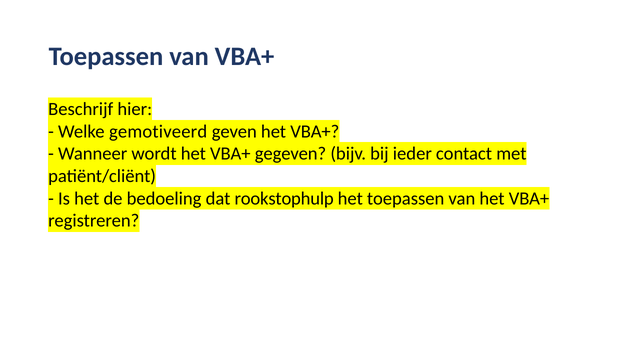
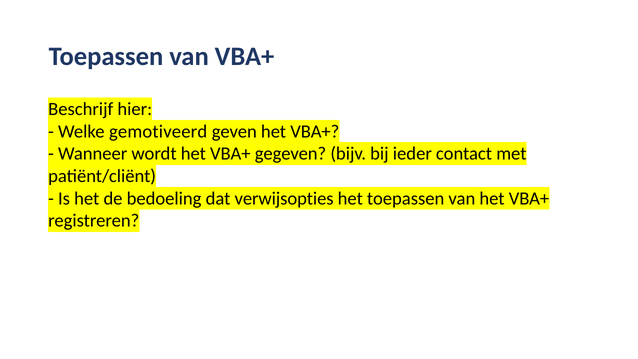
rookstophulp: rookstophulp -> verwijsopties
